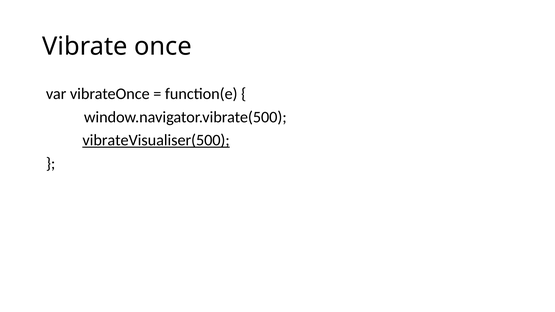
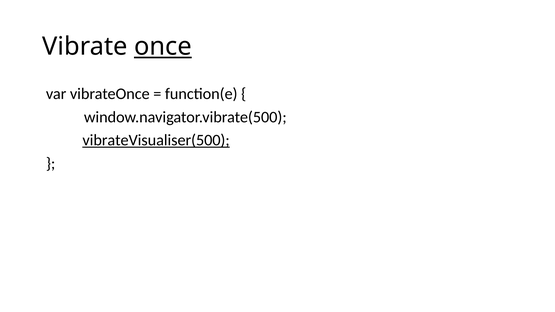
once underline: none -> present
